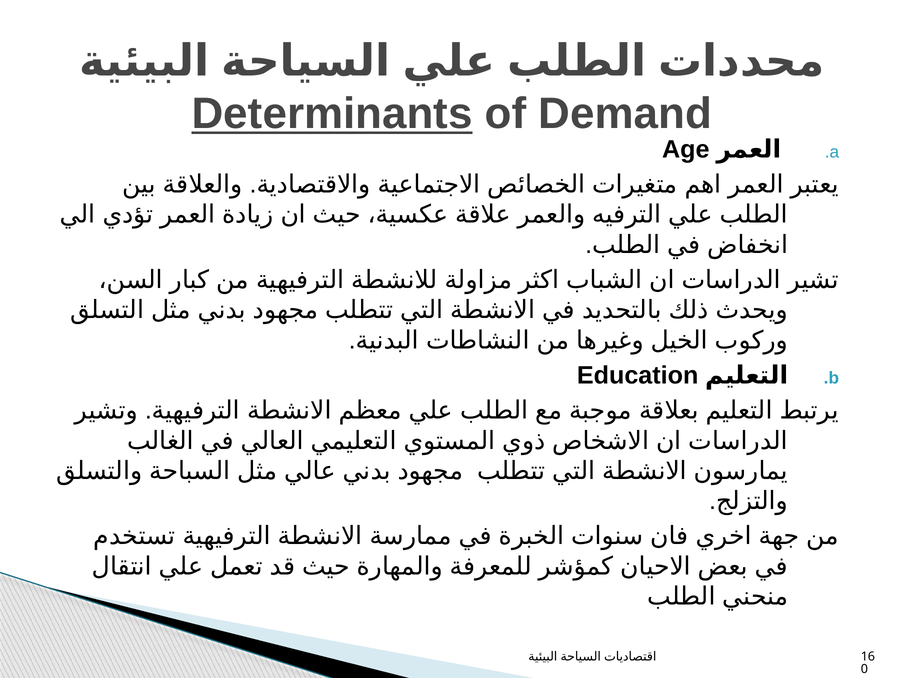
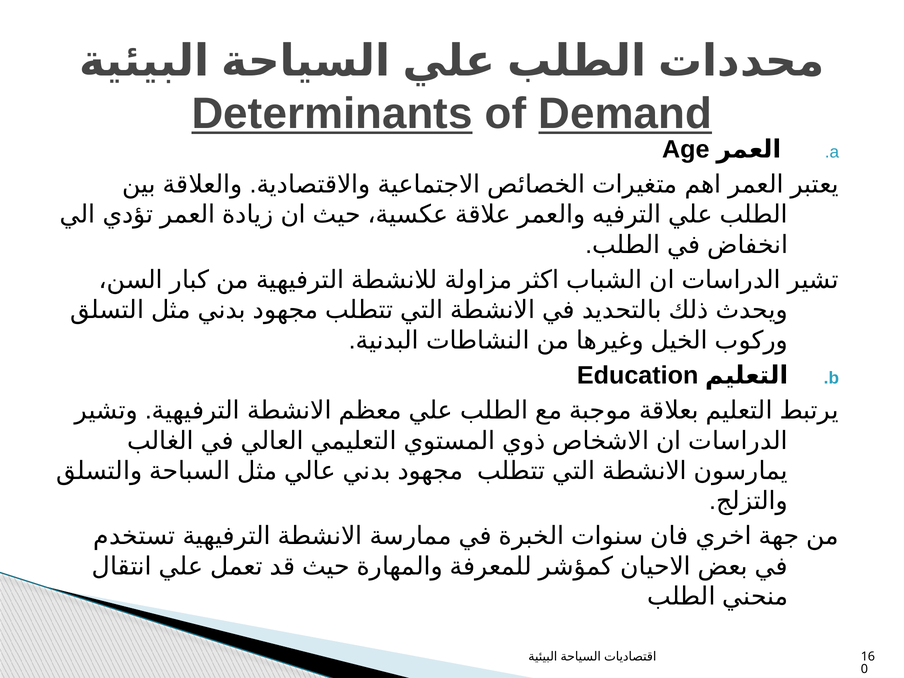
Demand underline: none -> present
